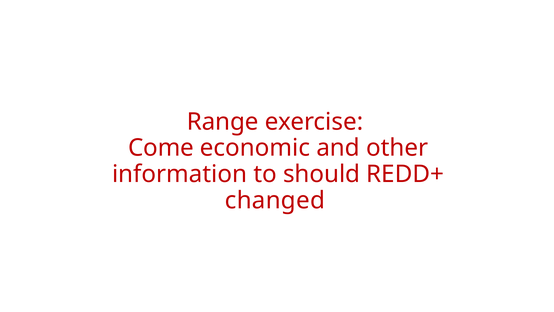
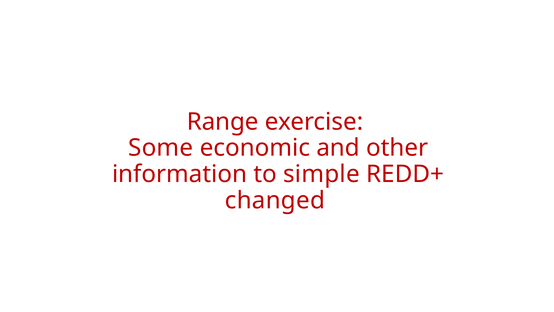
Come: Come -> Some
should: should -> simple
